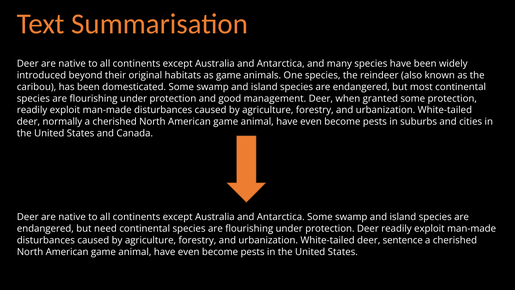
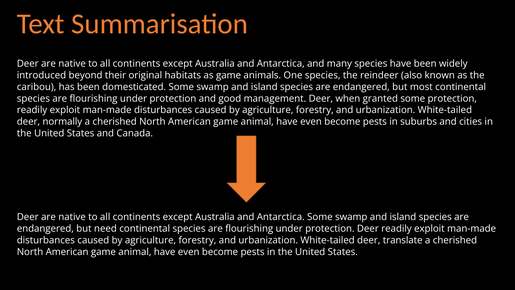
sentence: sentence -> translate
